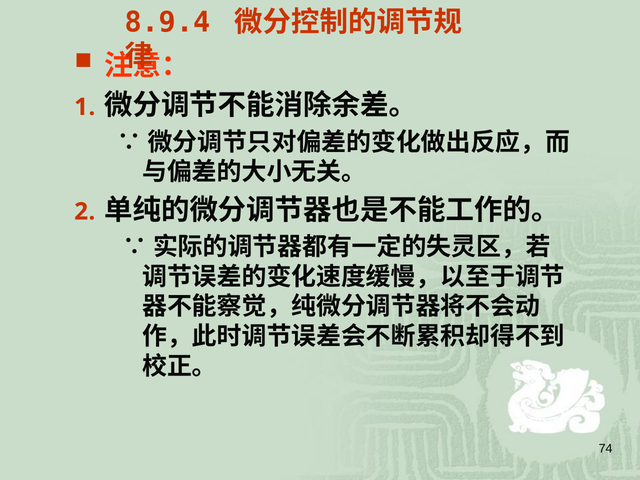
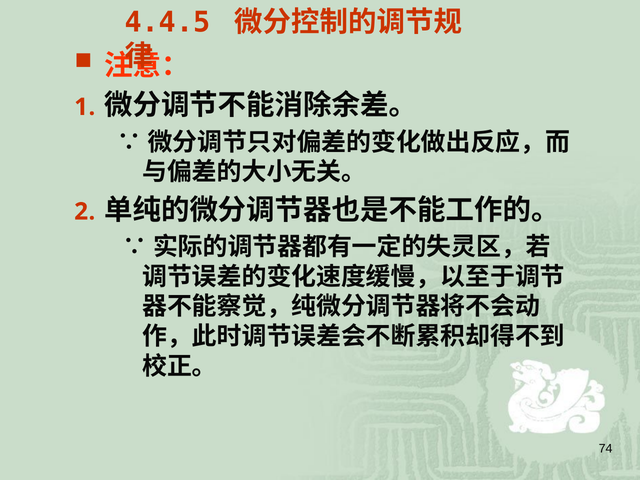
8.9.4: 8.9.4 -> 4.4.5
